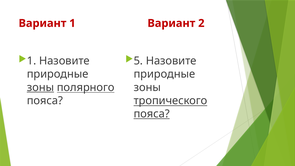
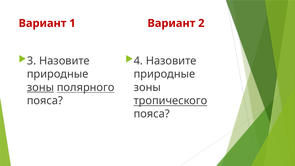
1 at (32, 61): 1 -> 3
5: 5 -> 4
пояса at (152, 114) underline: present -> none
